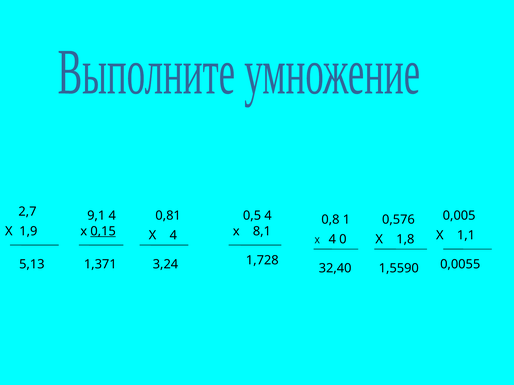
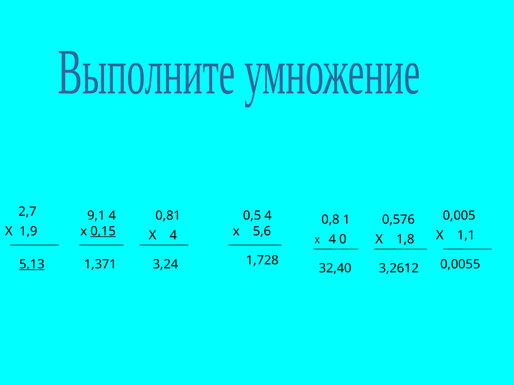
8,1: 8,1 -> 5,6
5,13 underline: none -> present
1,5590: 1,5590 -> 3,2612
